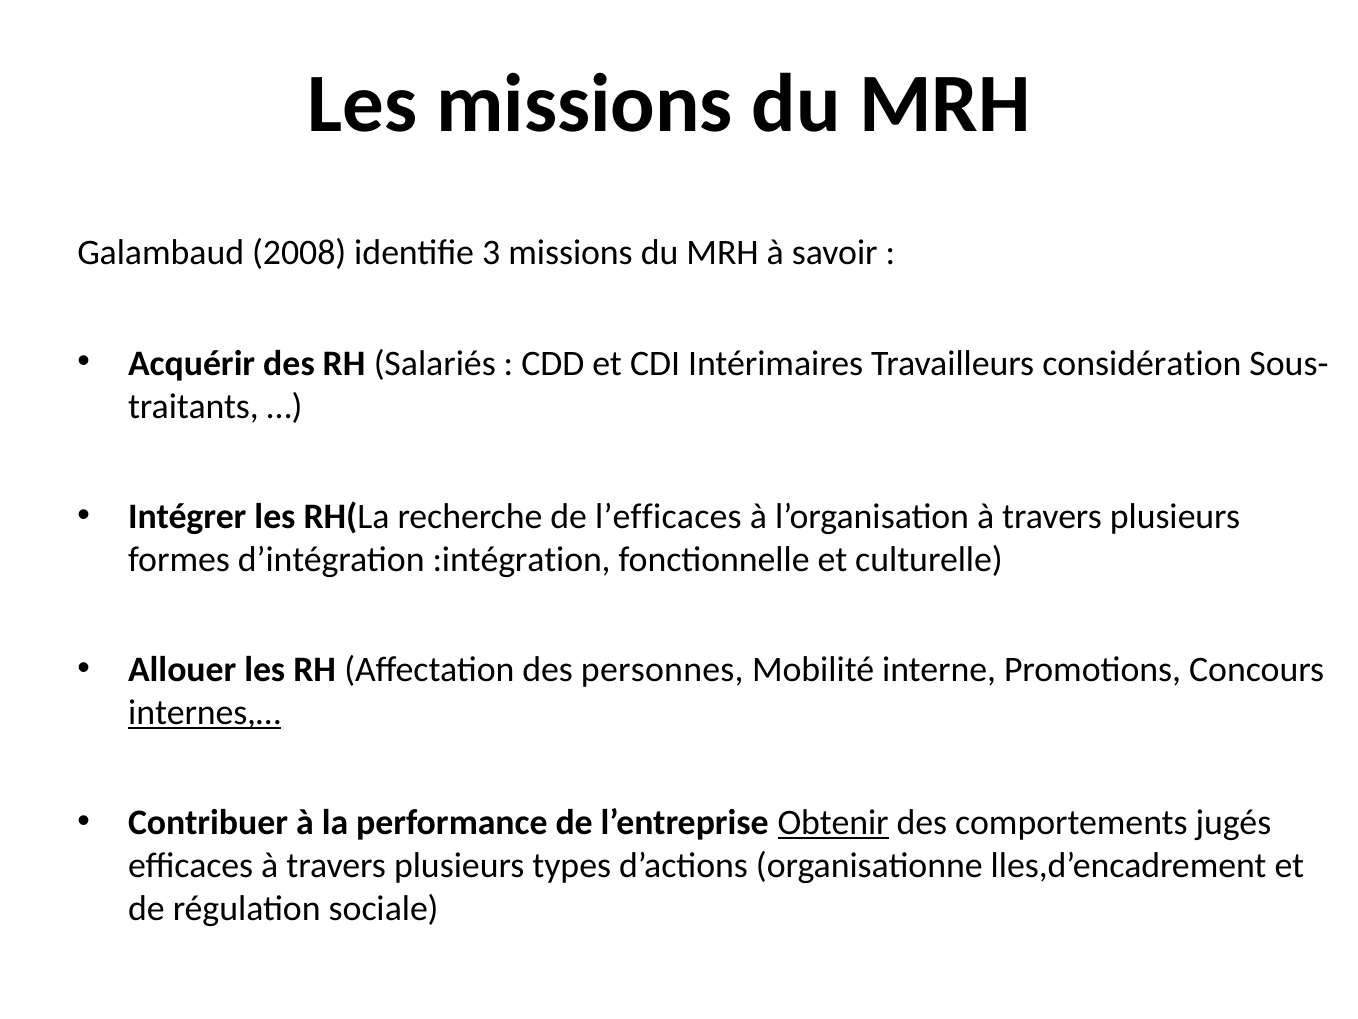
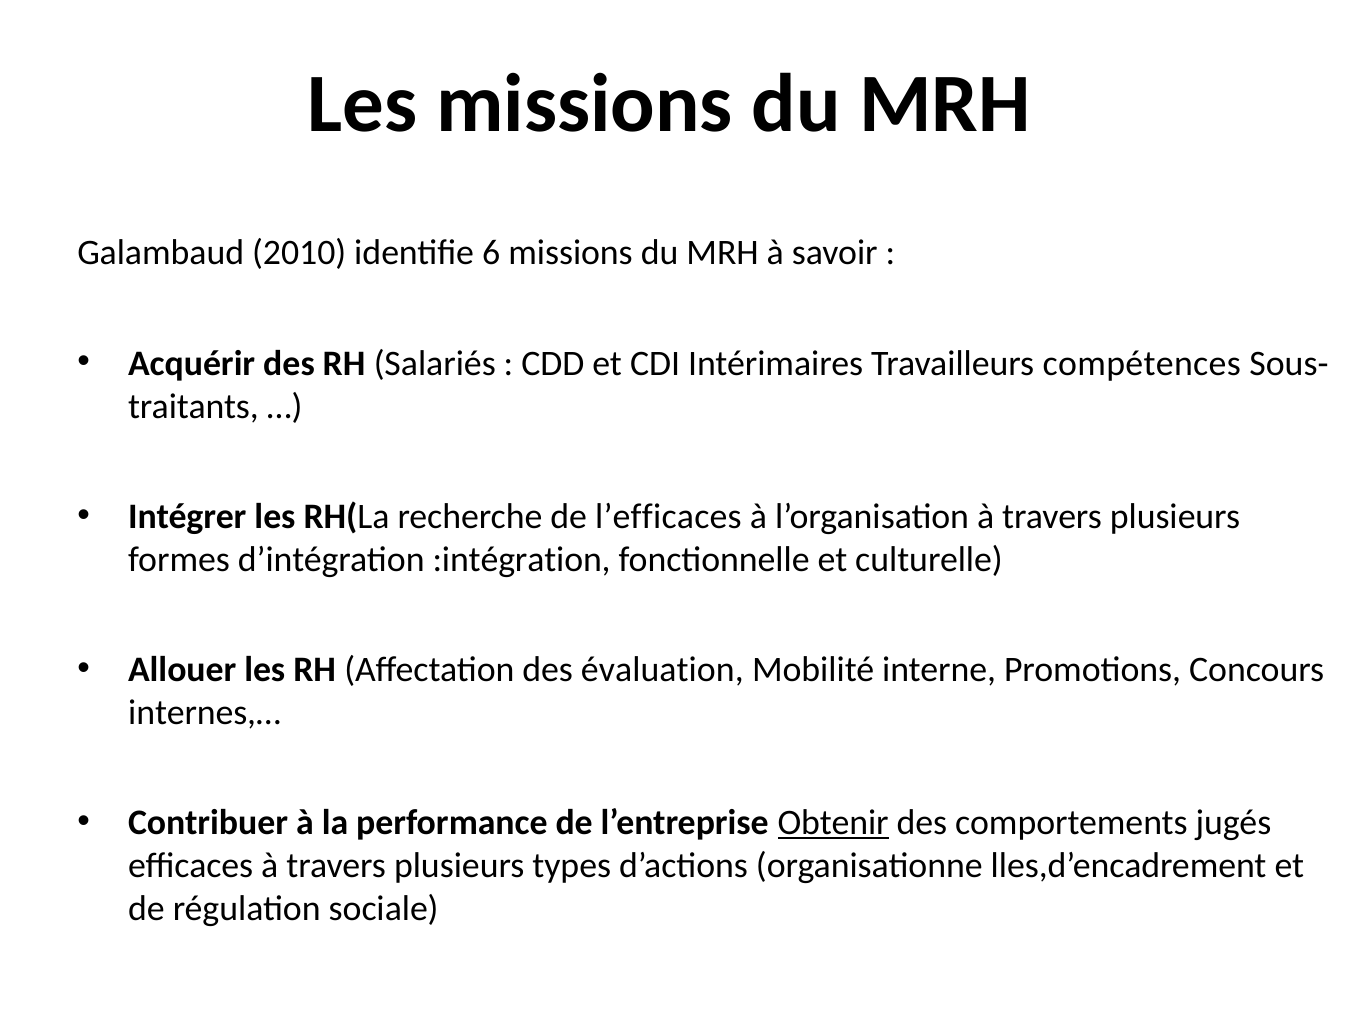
2008: 2008 -> 2010
3: 3 -> 6
considération: considération -> compétences
personnes: personnes -> évaluation
internes,… underline: present -> none
